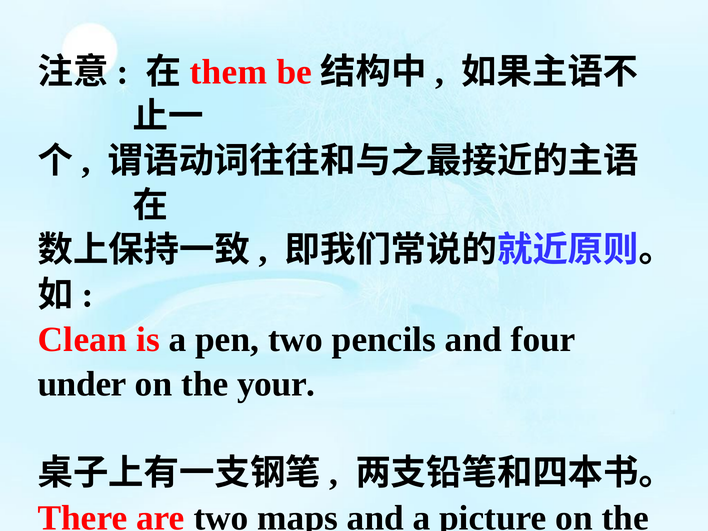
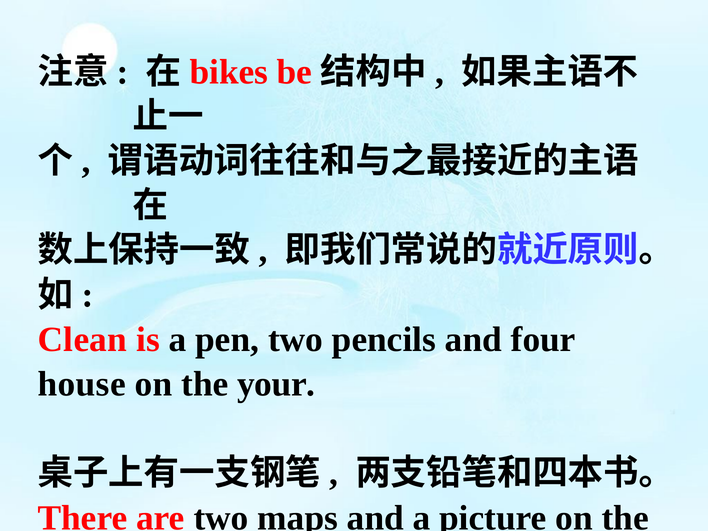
them: them -> bikes
under: under -> house
